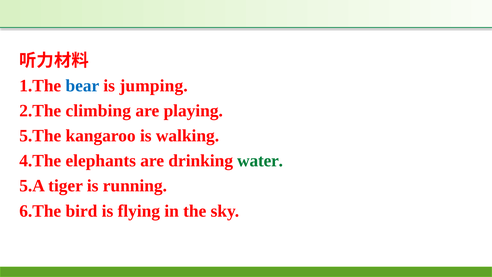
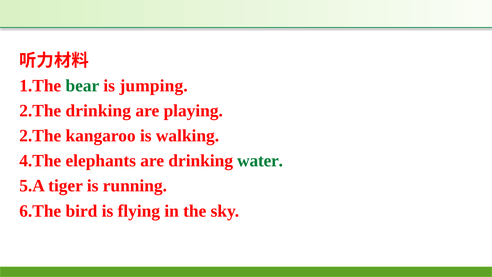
bear colour: blue -> green
2.The climbing: climbing -> drinking
5.The at (40, 136): 5.The -> 2.The
